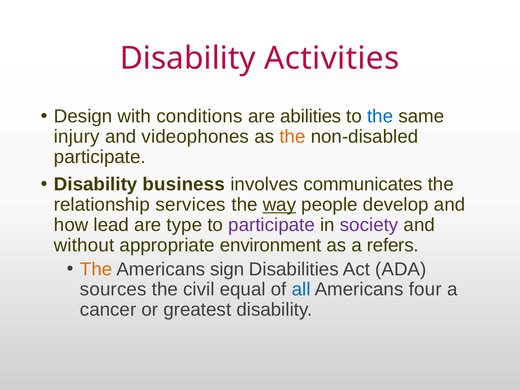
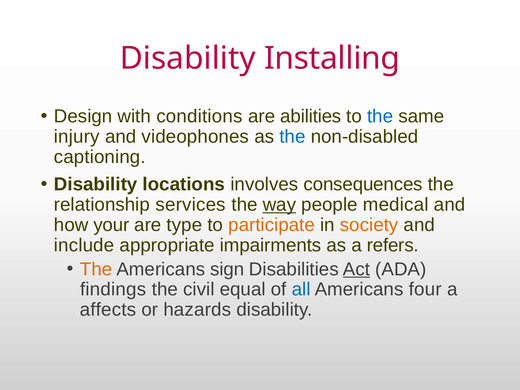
Activities: Activities -> Installing
the at (292, 137) colour: orange -> blue
participate at (100, 157): participate -> captioning
business: business -> locations
communicates: communicates -> consequences
develop: develop -> medical
lead: lead -> your
participate at (272, 225) colour: purple -> orange
society colour: purple -> orange
without: without -> include
environment: environment -> impairments
Act underline: none -> present
sources: sources -> findings
cancer: cancer -> affects
greatest: greatest -> hazards
